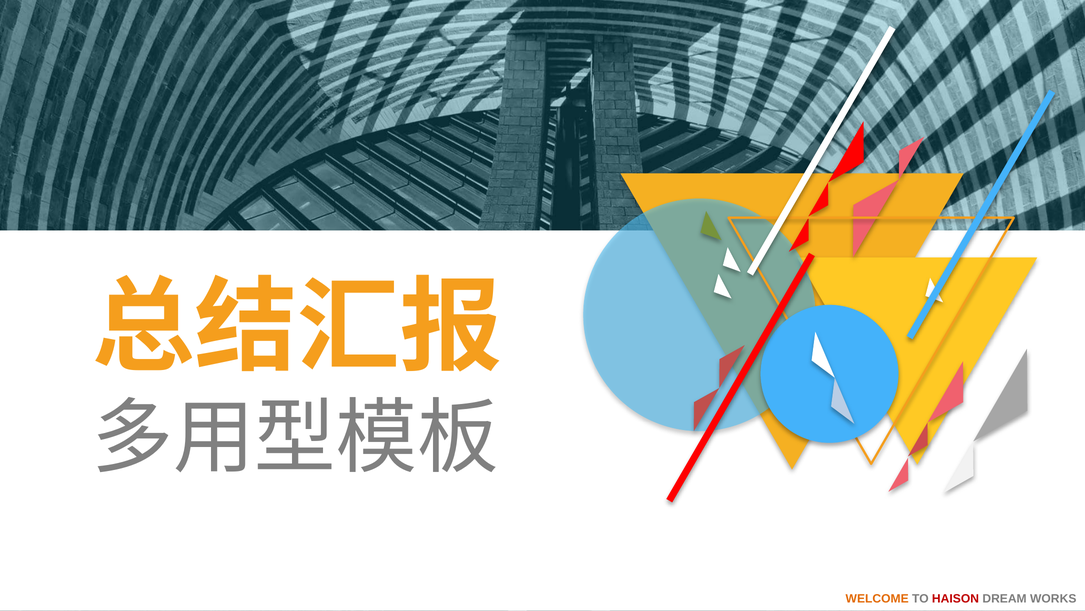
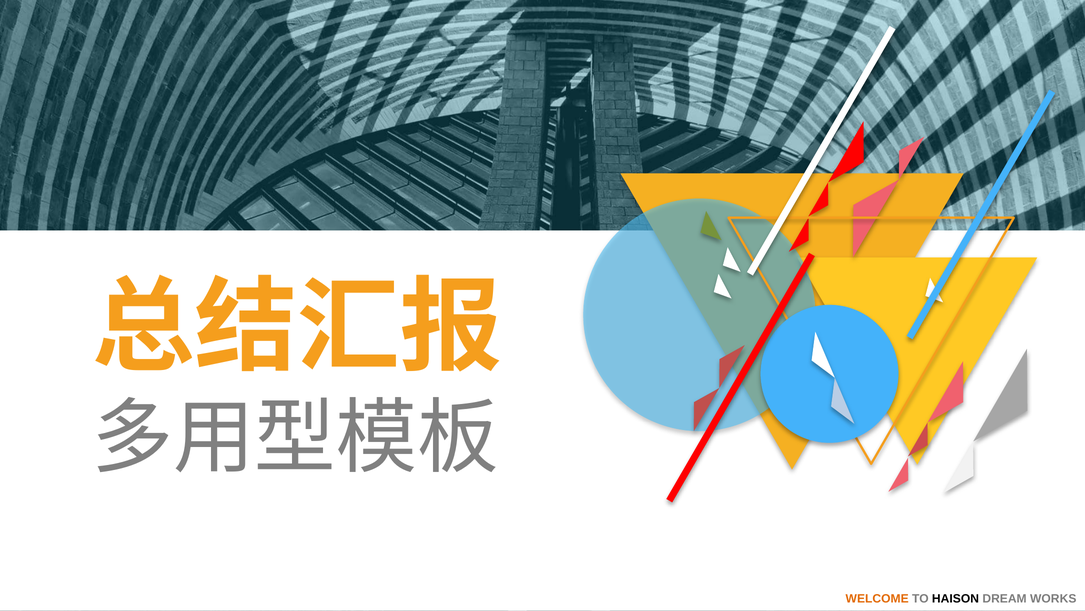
HAISON colour: red -> black
